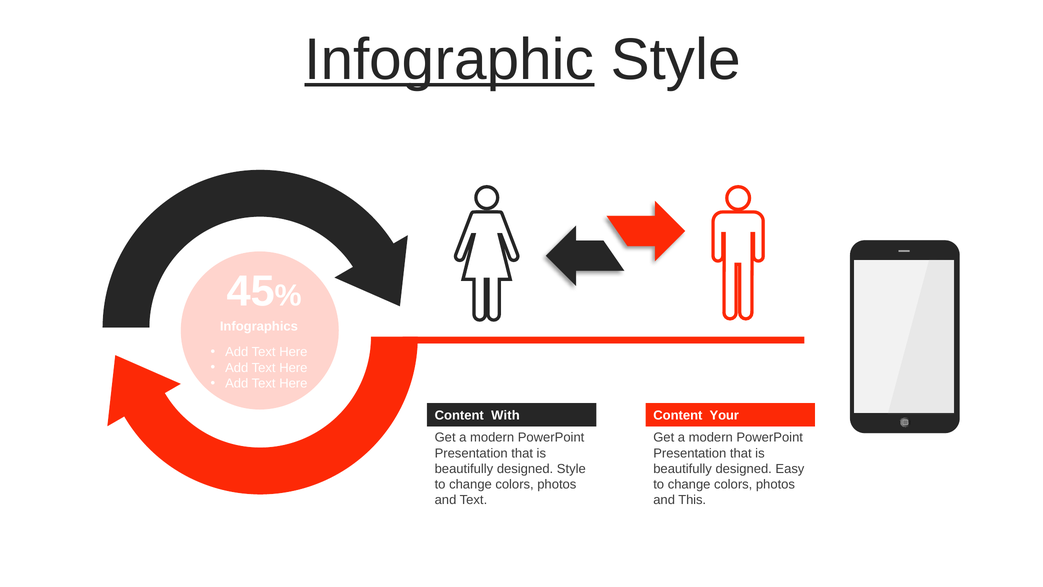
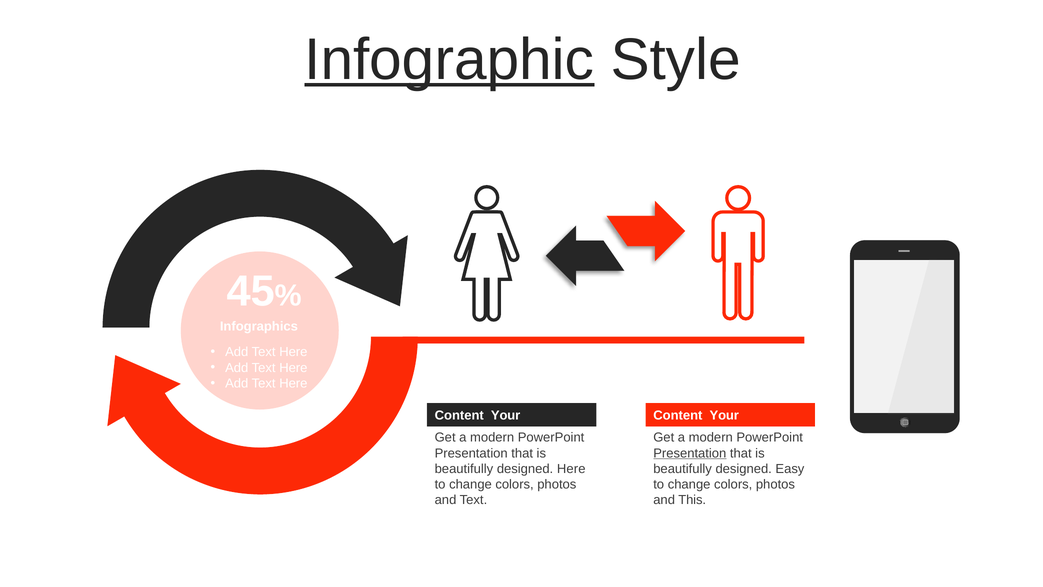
With at (505, 415): With -> Your
Presentation at (690, 453) underline: none -> present
designed Style: Style -> Here
